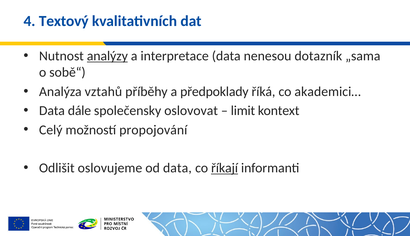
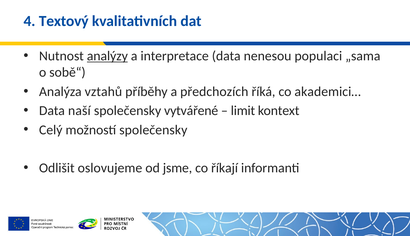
dotazník: dotazník -> populaci
předpoklady: předpoklady -> předchozích
dále: dále -> naší
oslovovat: oslovovat -> vytvářené
možností propojování: propojování -> společensky
od data: data -> jsme
říkají underline: present -> none
